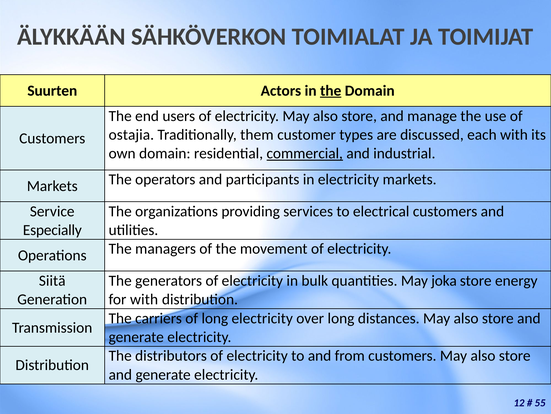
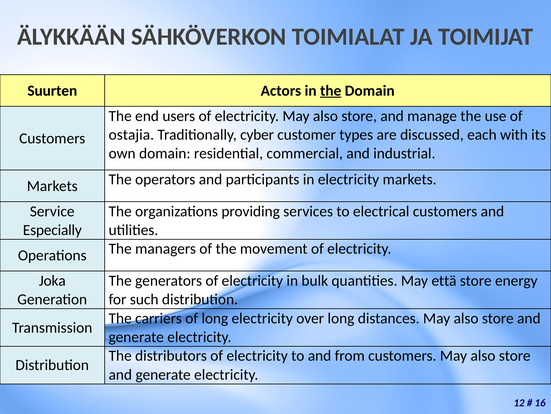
them: them -> cyber
commercial underline: present -> none
Siitä: Siitä -> Joka
joka: joka -> että
for with: with -> such
55: 55 -> 16
